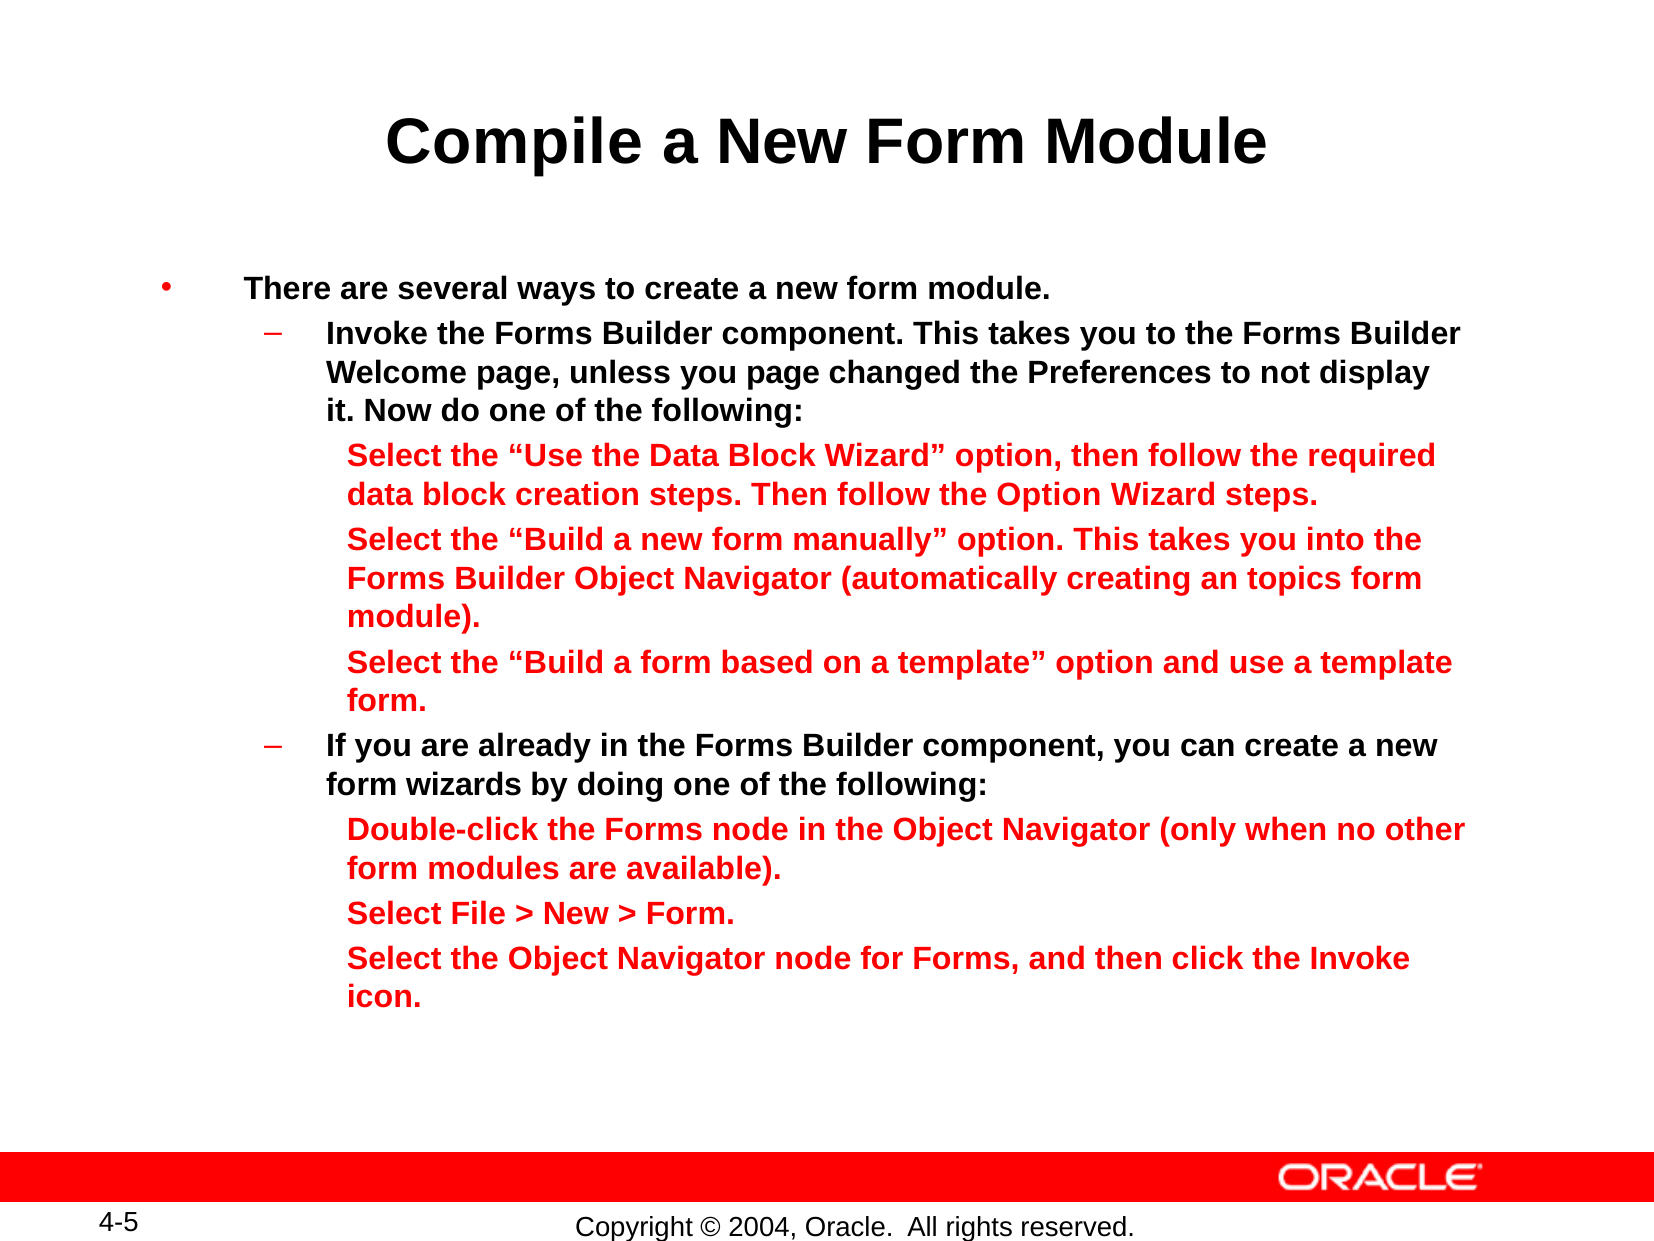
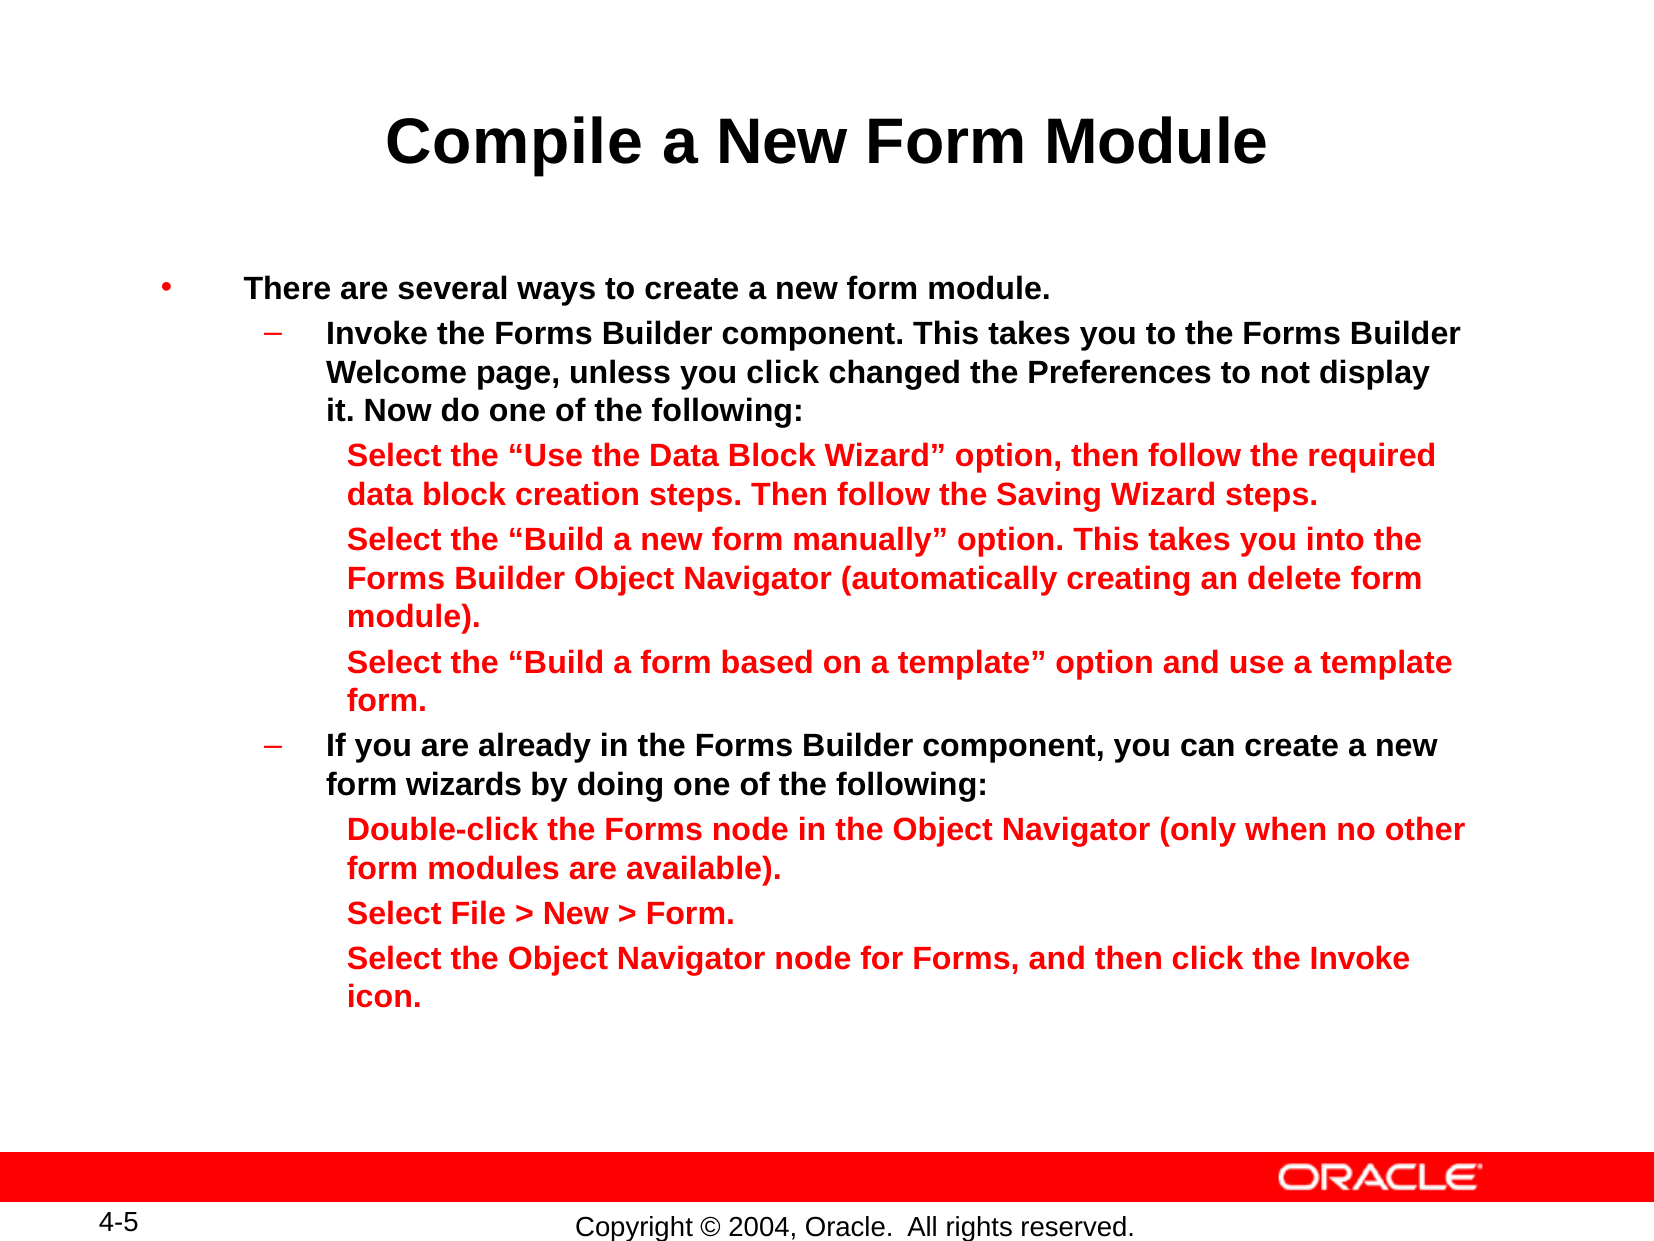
you page: page -> click
the Option: Option -> Saving
topics: topics -> delete
